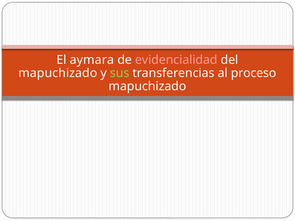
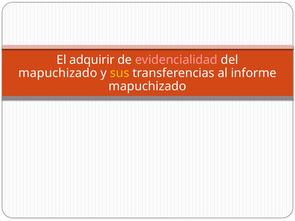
aymara: aymara -> adquirir
sus colour: light green -> yellow
proceso: proceso -> informe
